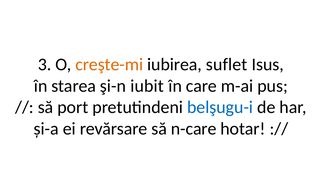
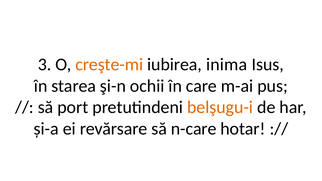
suflet: suflet -> inima
iubit: iubit -> ochii
belşugu-i colour: blue -> orange
